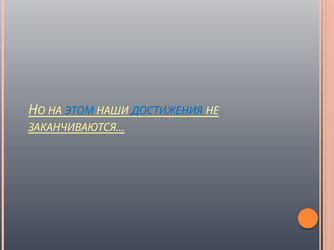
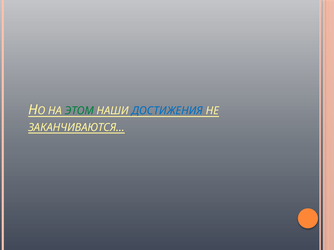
ЭТОМ colour: blue -> green
